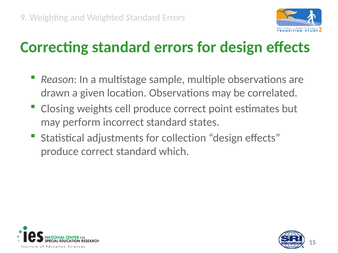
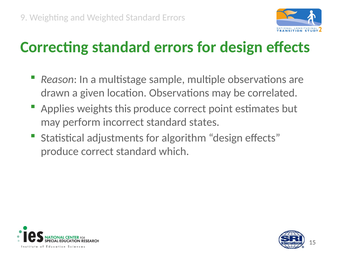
Closing: Closing -> Applies
cell: cell -> this
collection: collection -> algorithm
